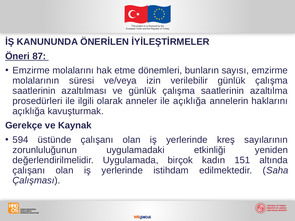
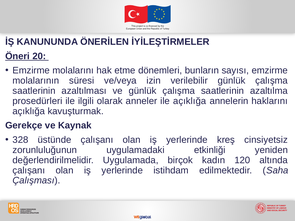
87: 87 -> 20
594: 594 -> 328
sayılarının: sayılarının -> cinsiyetsiz
151: 151 -> 120
